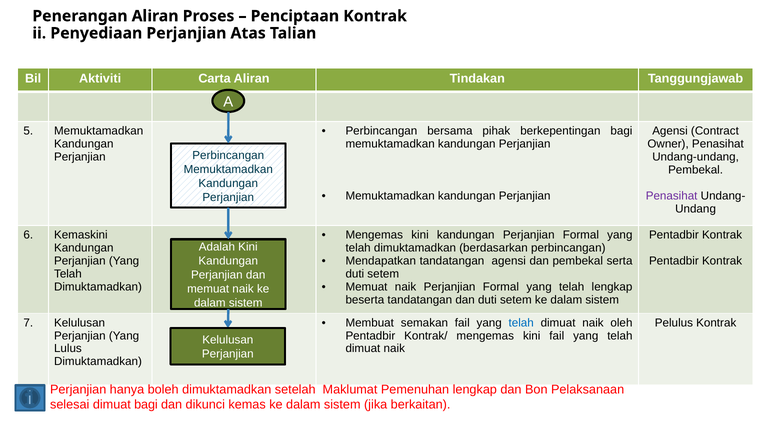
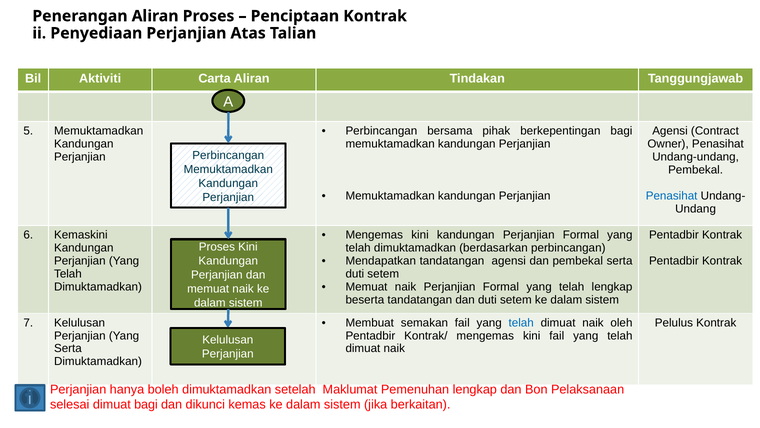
Penasihat at (672, 196) colour: purple -> blue
Adalah at (217, 247): Adalah -> Proses
Lulus at (68, 348): Lulus -> Serta
